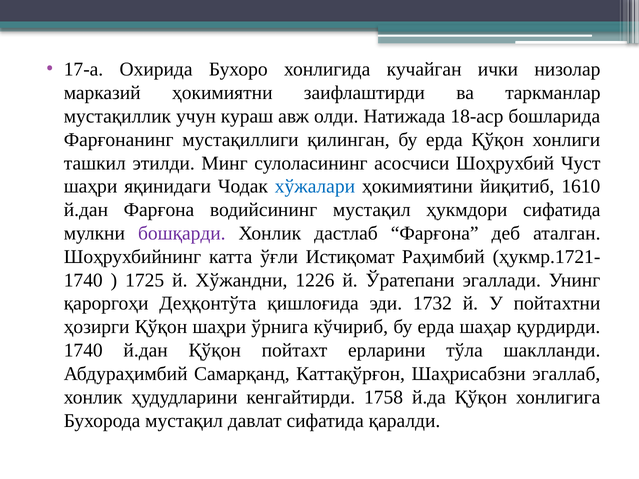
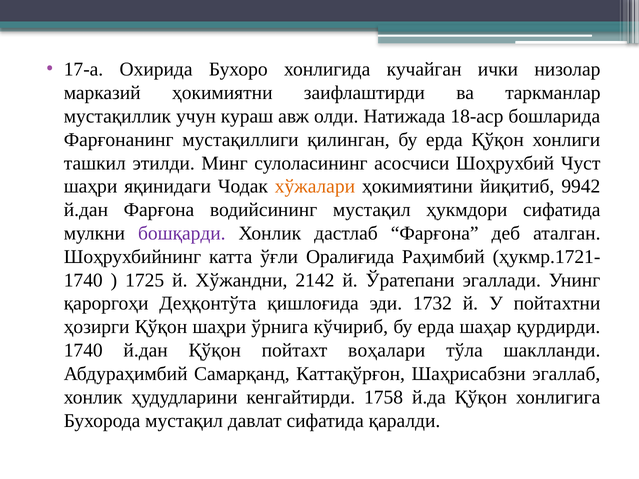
хўжалари colour: blue -> orange
1610: 1610 -> 9942
Истиқомат: Истиқомат -> Оралиғида
1226: 1226 -> 2142
ерларини: ерларини -> воҳалари
